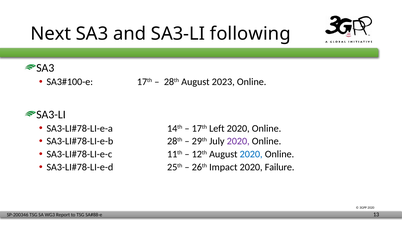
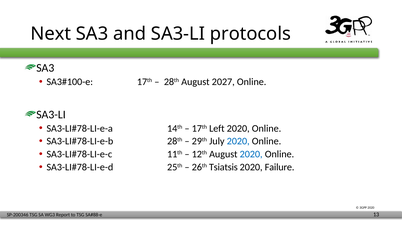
following: following -> protocols
2023: 2023 -> 2027
2020 at (238, 141) colour: purple -> blue
Impact: Impact -> Tsiatsis
